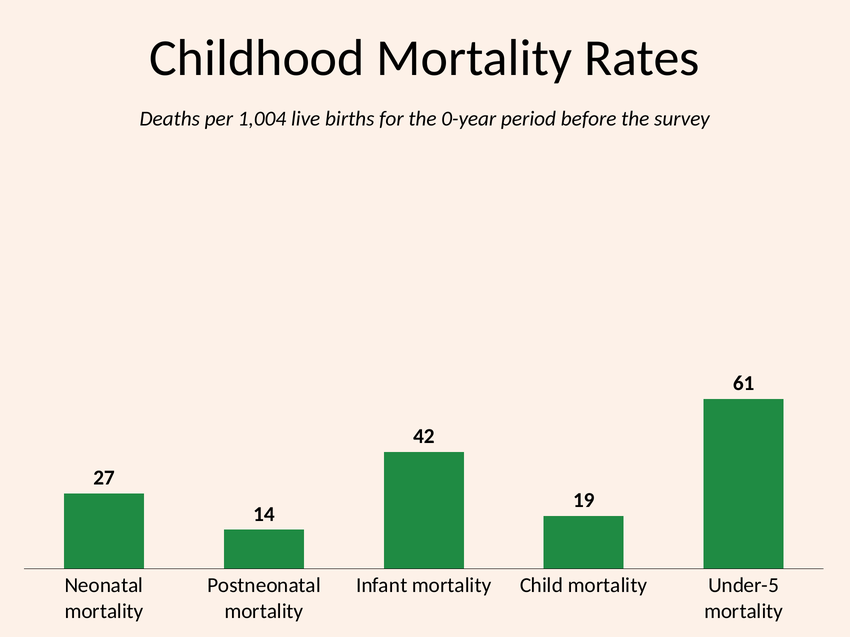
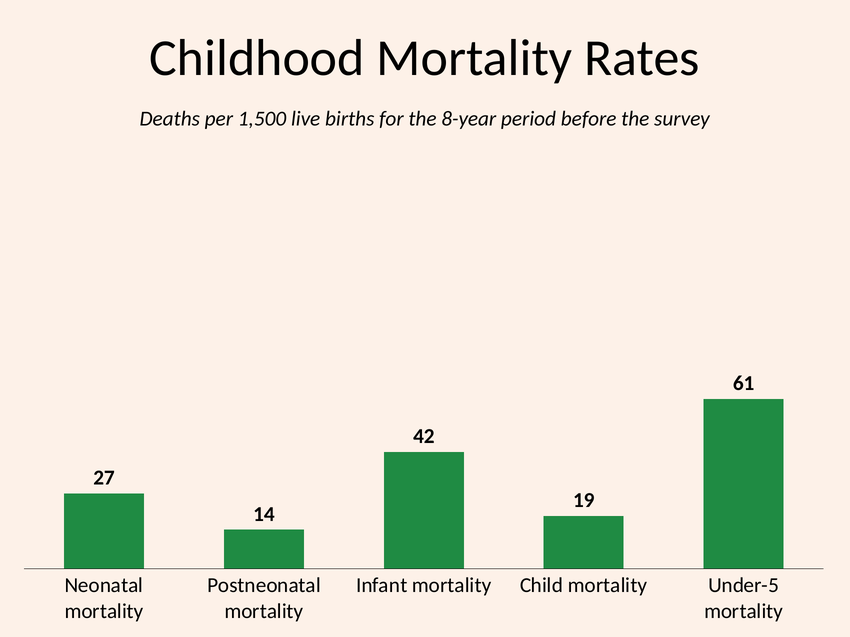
1,004: 1,004 -> 1,500
0-year: 0-year -> 8-year
